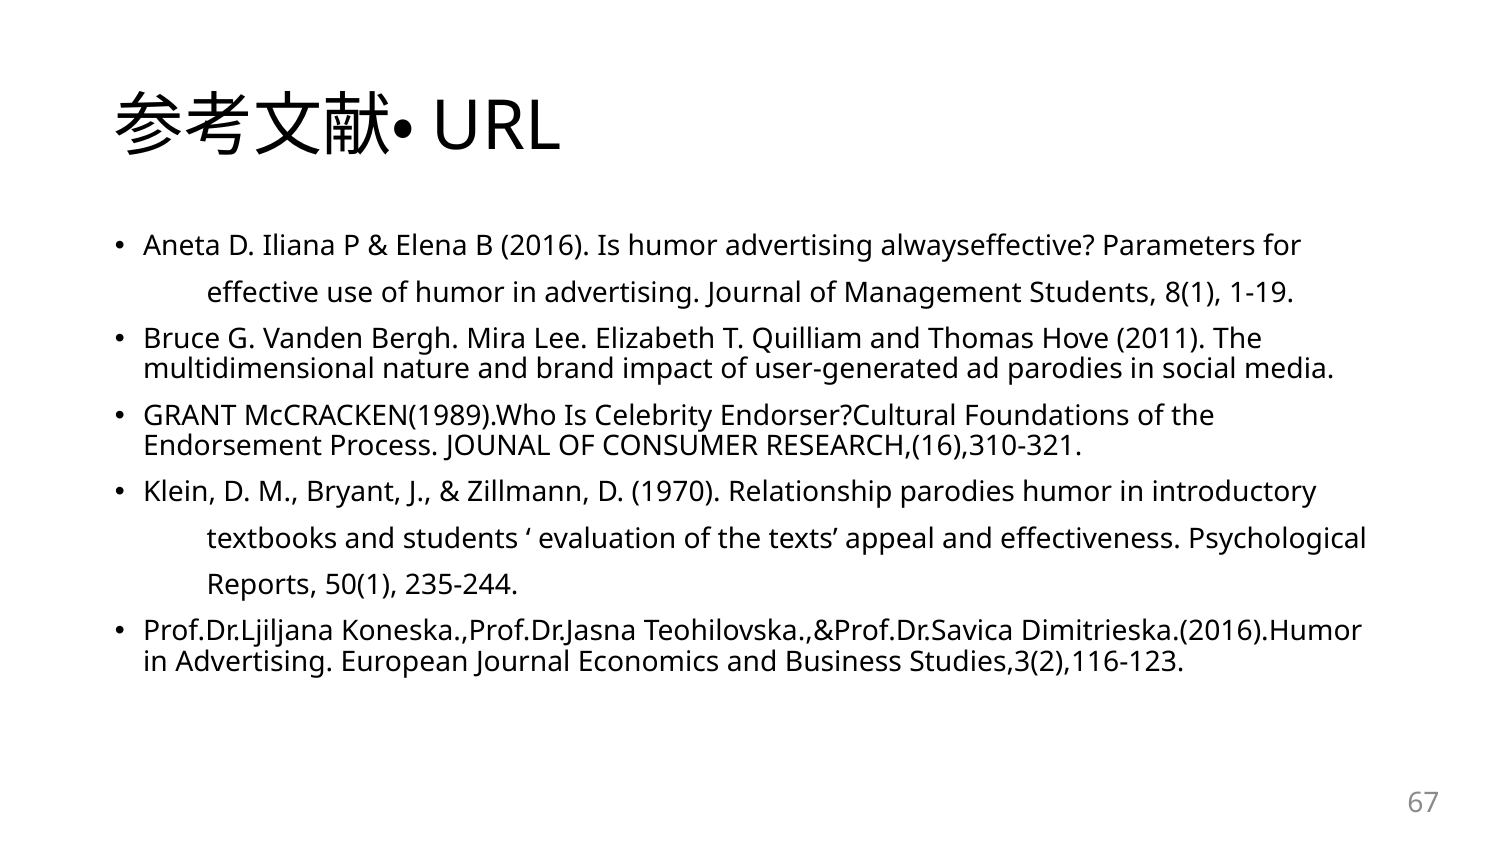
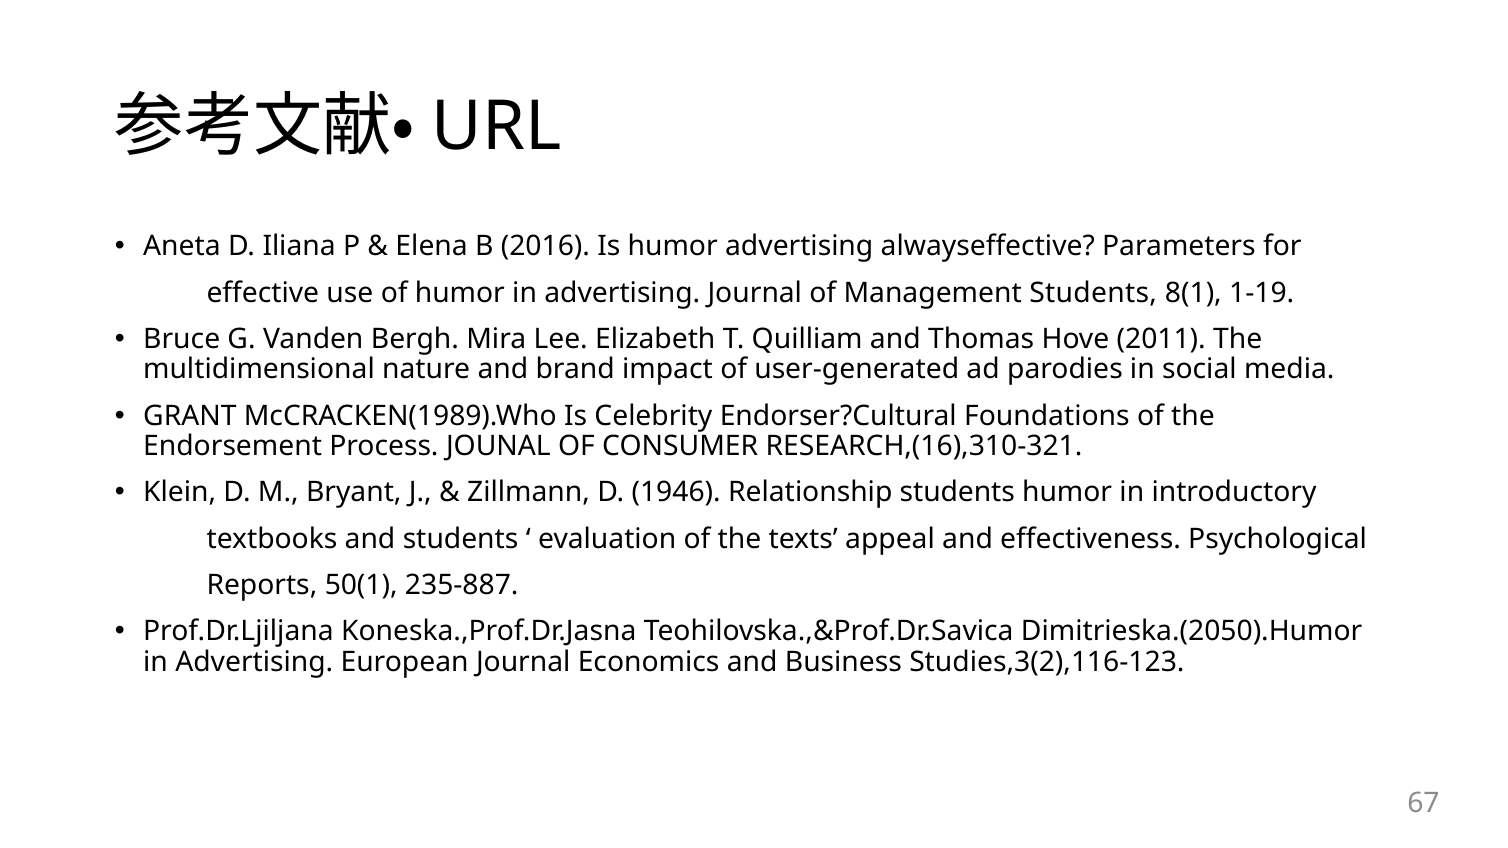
1970: 1970 -> 1946
Relationship parodies: parodies -> students
235-244: 235-244 -> 235-887
Dimitrieska.(2016).Humor: Dimitrieska.(2016).Humor -> Dimitrieska.(2050).Humor
